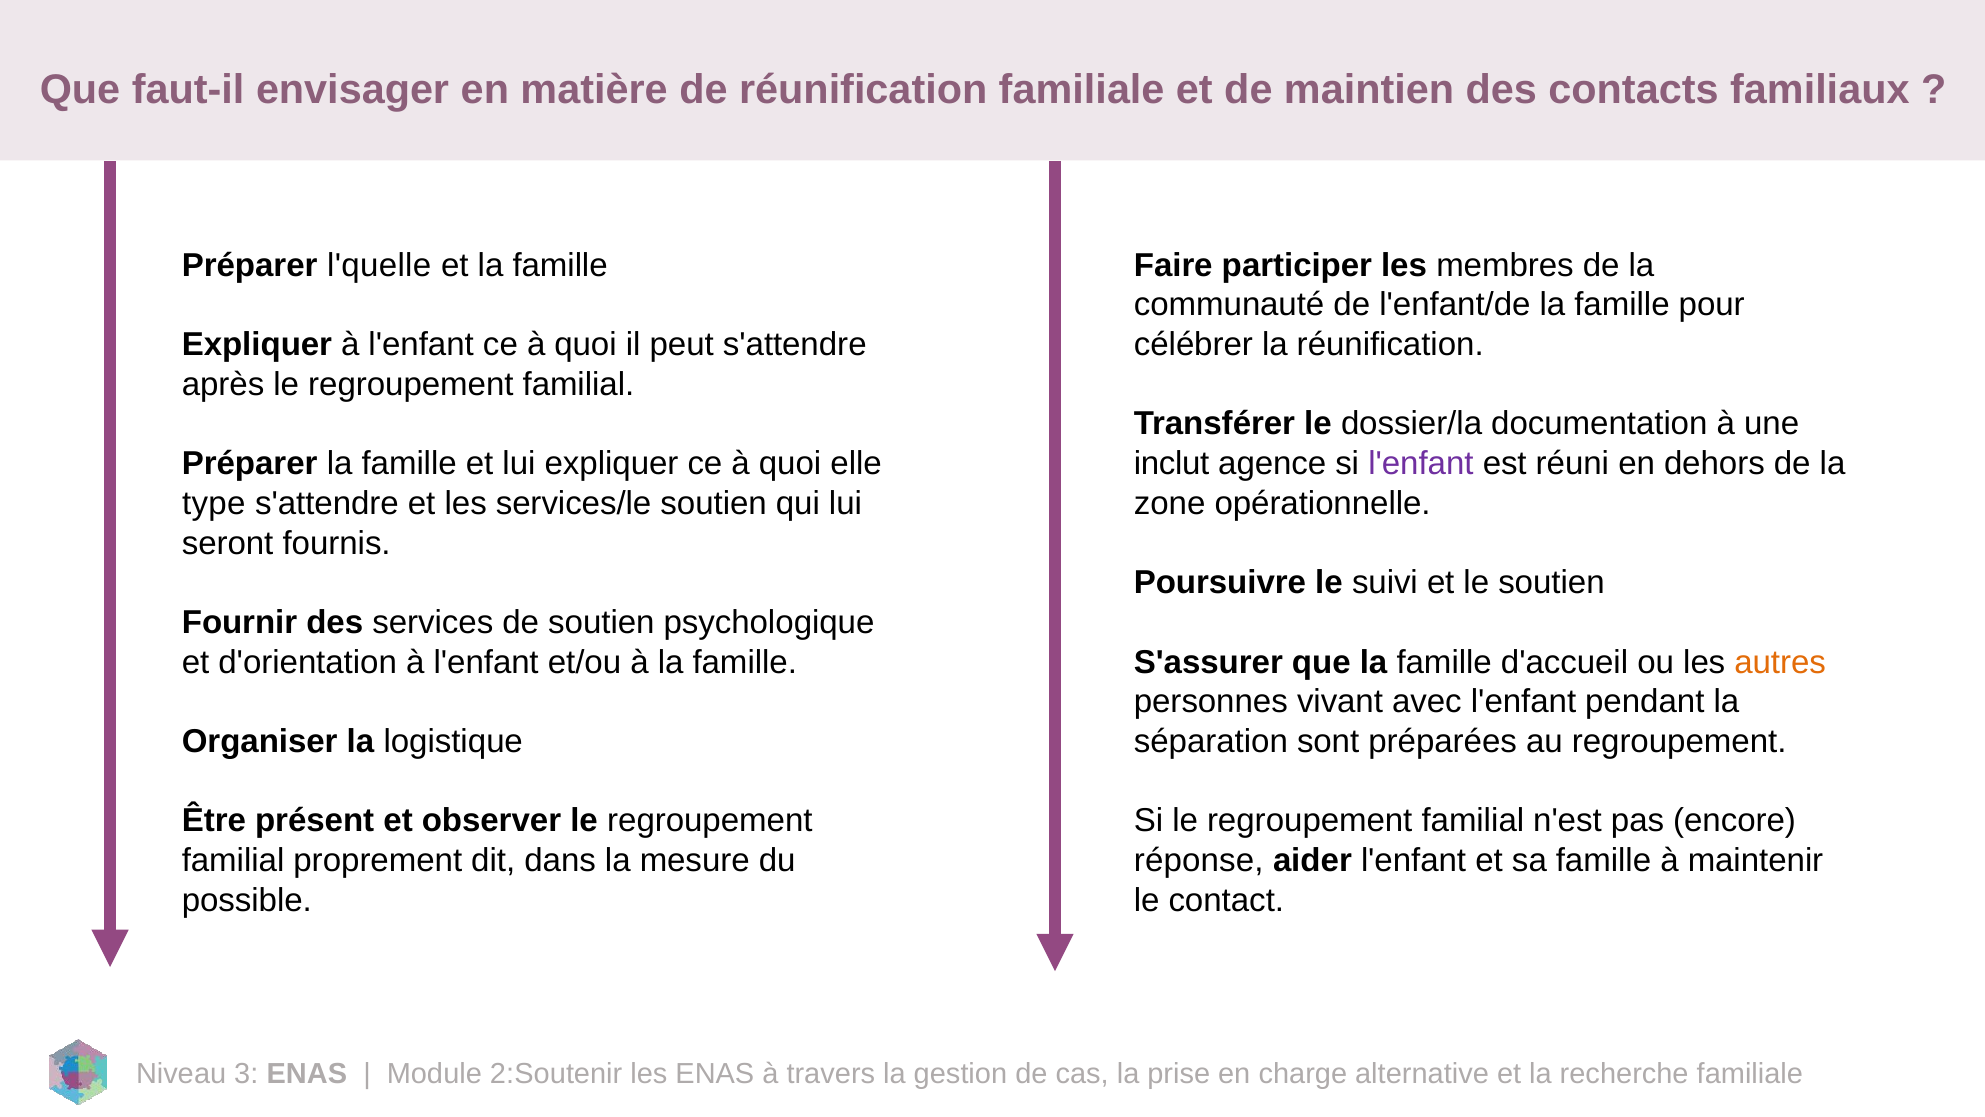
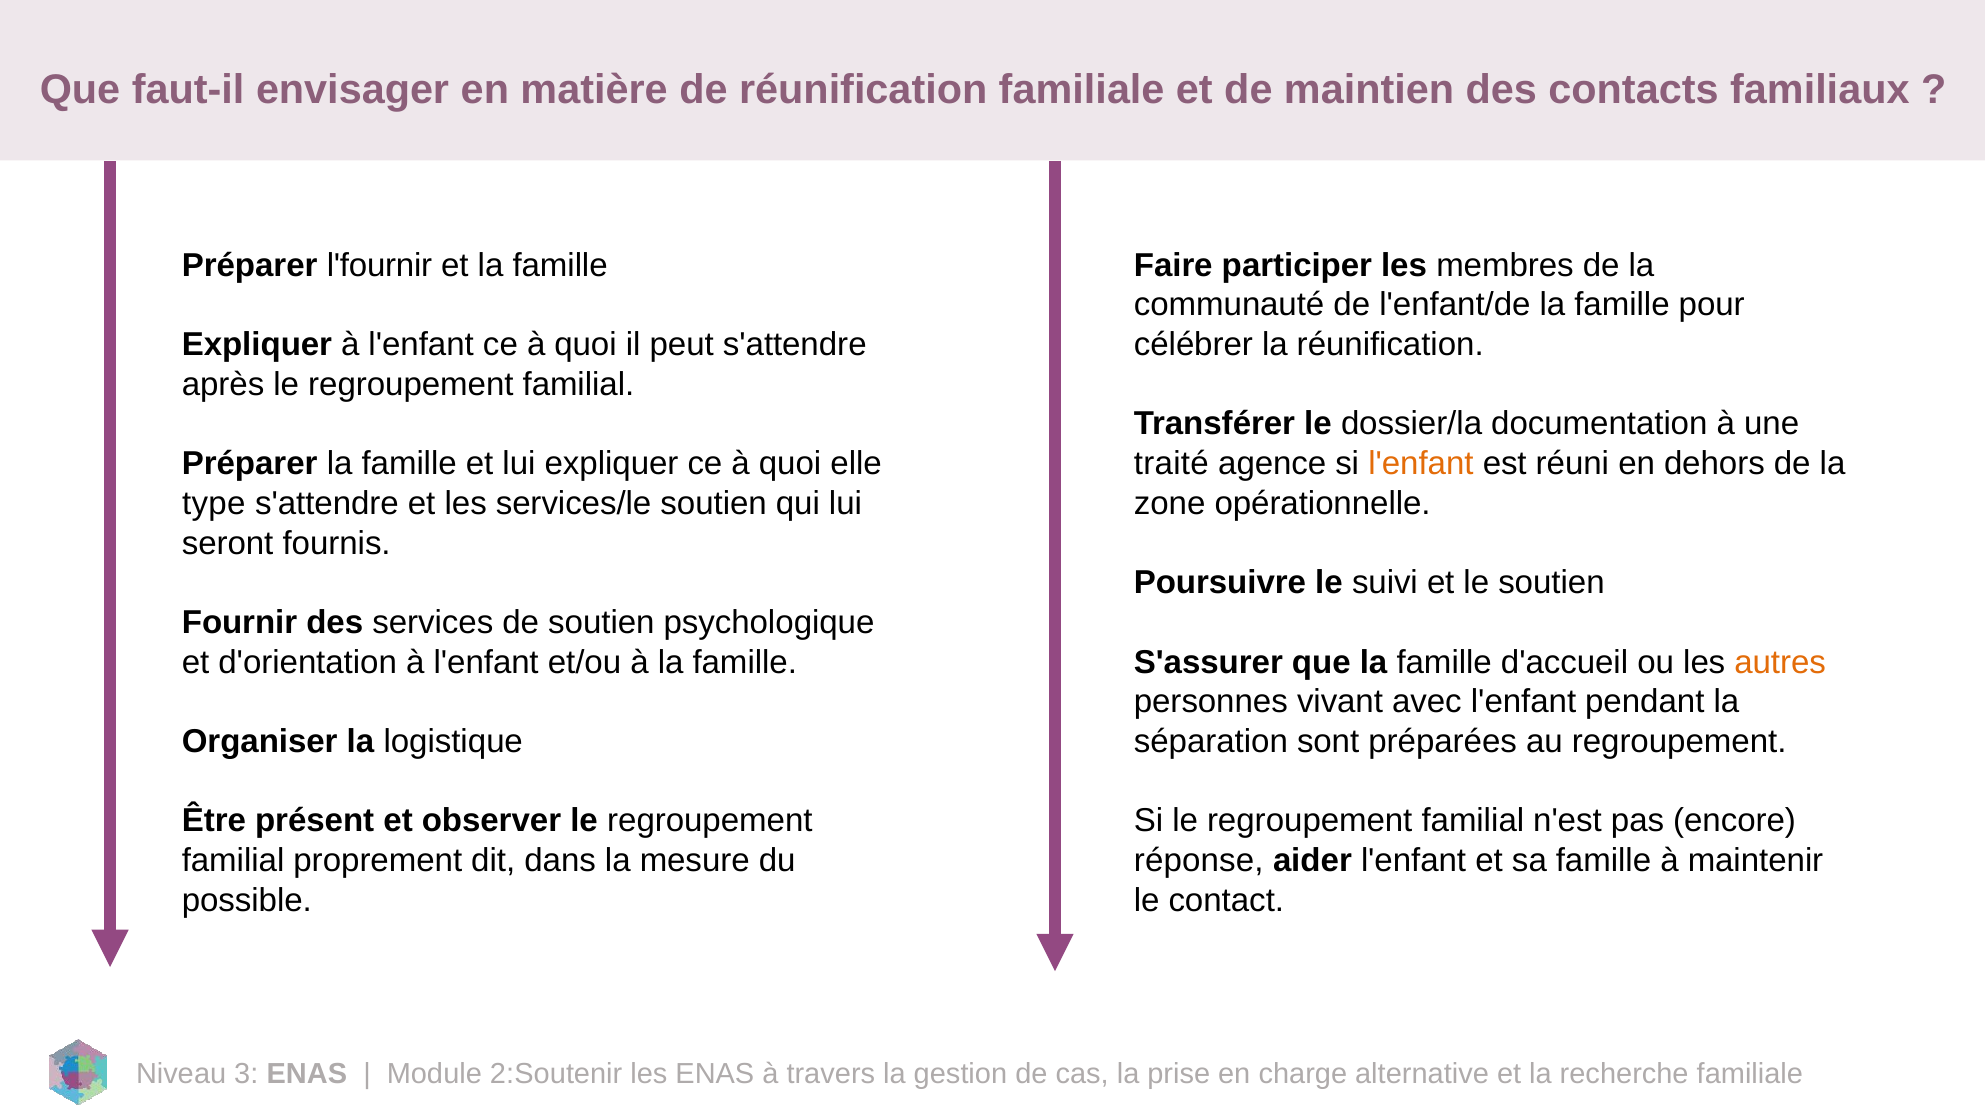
l'quelle: l'quelle -> l'fournir
inclut: inclut -> traité
l'enfant at (1421, 464) colour: purple -> orange
